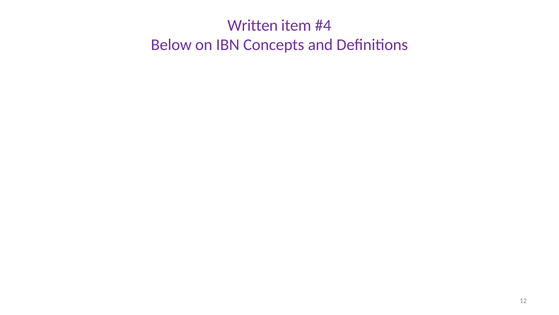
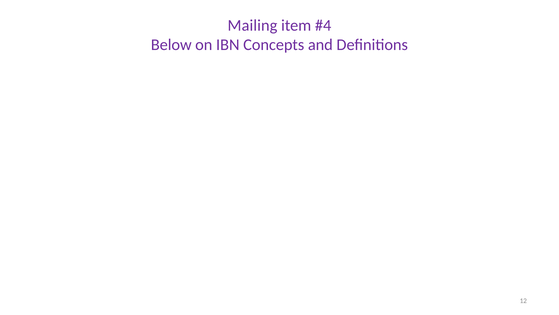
Written: Written -> Mailing
